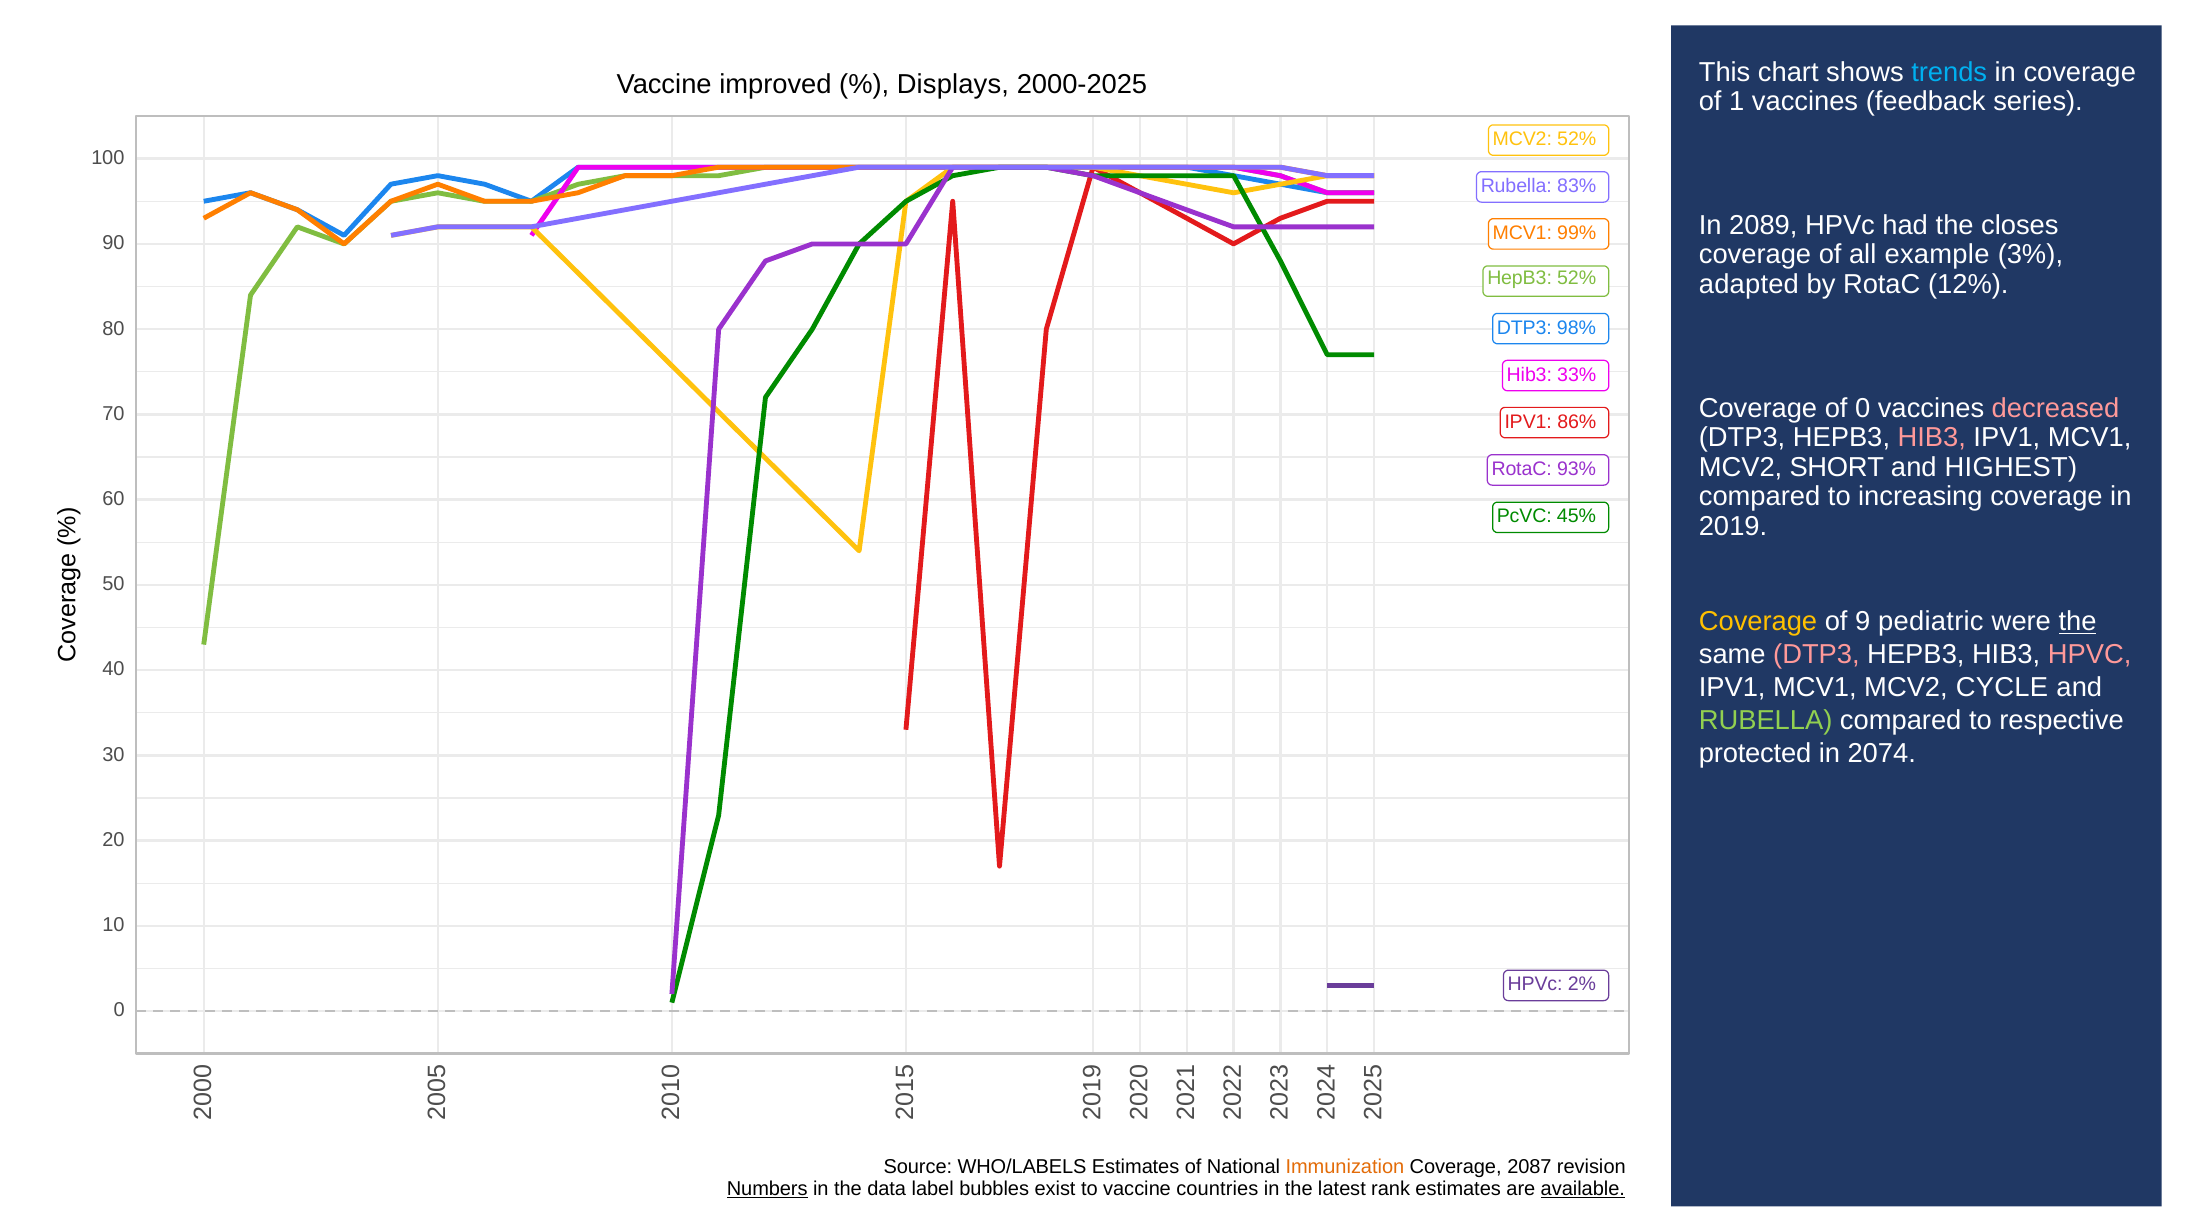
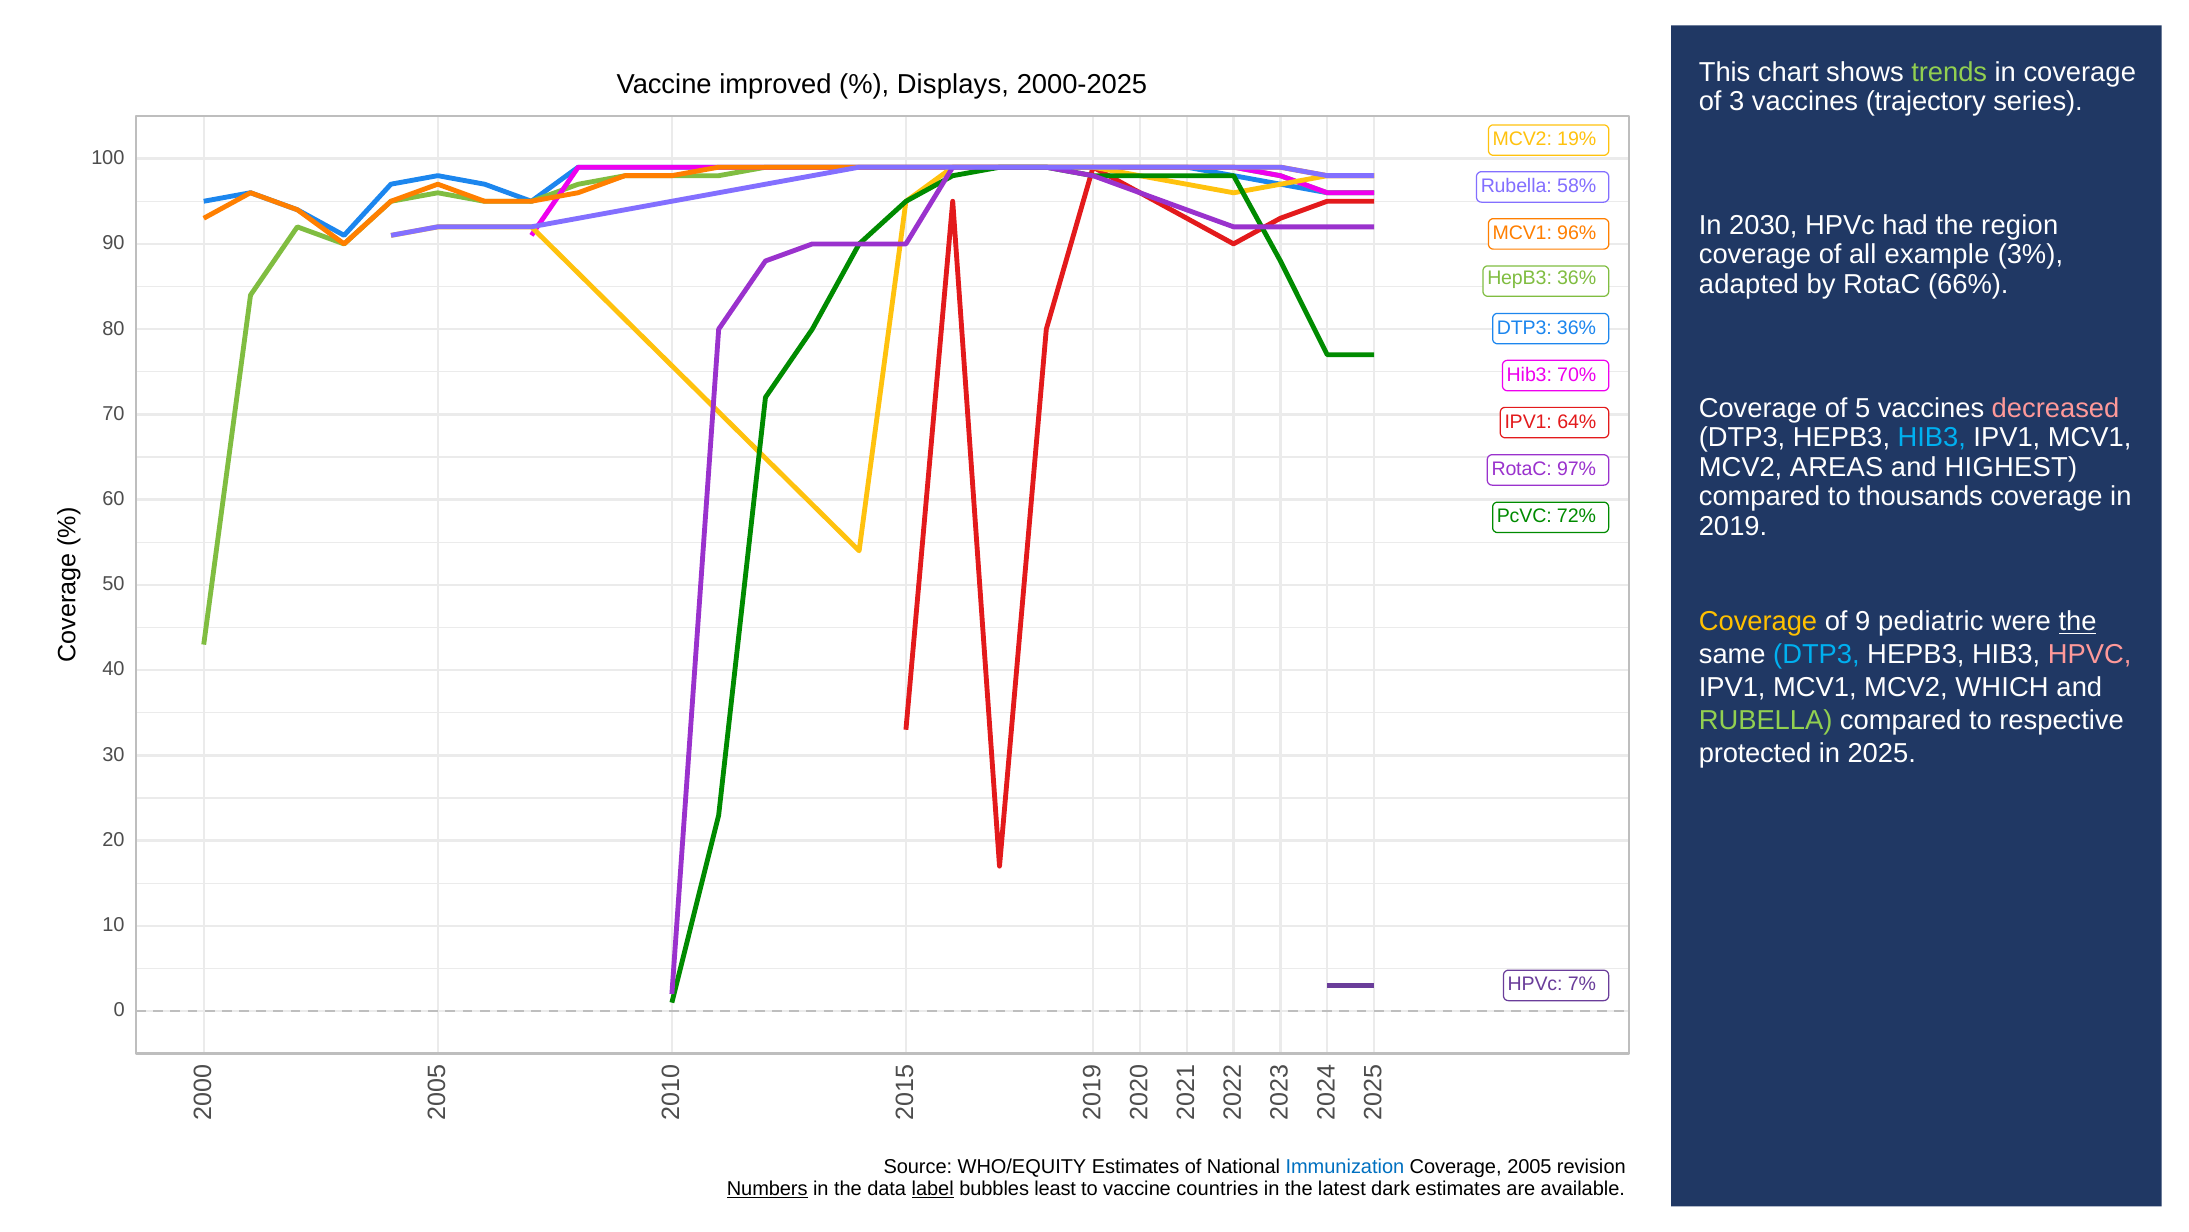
trends colour: light blue -> light green
of 1: 1 -> 3
feedback: feedback -> trajectory
MCV2 52%: 52% -> 19%
83%: 83% -> 58%
2089: 2089 -> 2030
closes: closes -> region
99%: 99% -> 96%
HepB3 52%: 52% -> 36%
12%: 12% -> 66%
DTP3 98%: 98% -> 36%
33%: 33% -> 70%
of 0: 0 -> 5
86%: 86% -> 64%
HIB3 at (1932, 438) colour: pink -> light blue
SHORT: SHORT -> AREAS
93%: 93% -> 97%
increasing: increasing -> thousands
45%: 45% -> 72%
DTP3 at (1816, 654) colour: pink -> light blue
CYCLE: CYCLE -> WHICH
in 2074: 2074 -> 2025
2%: 2% -> 7%
WHO/LABELS: WHO/LABELS -> WHO/EQUITY
Immunization colour: orange -> blue
2087: 2087 -> 2005
label underline: none -> present
exist: exist -> least
rank: rank -> dark
available underline: present -> none
